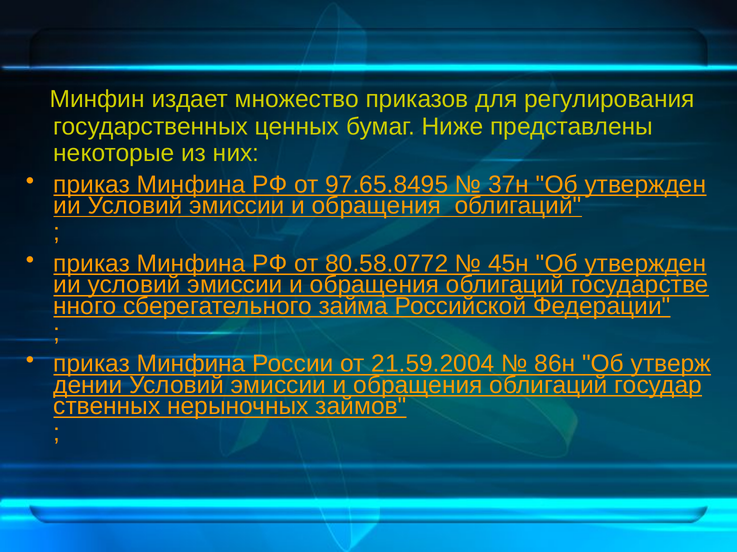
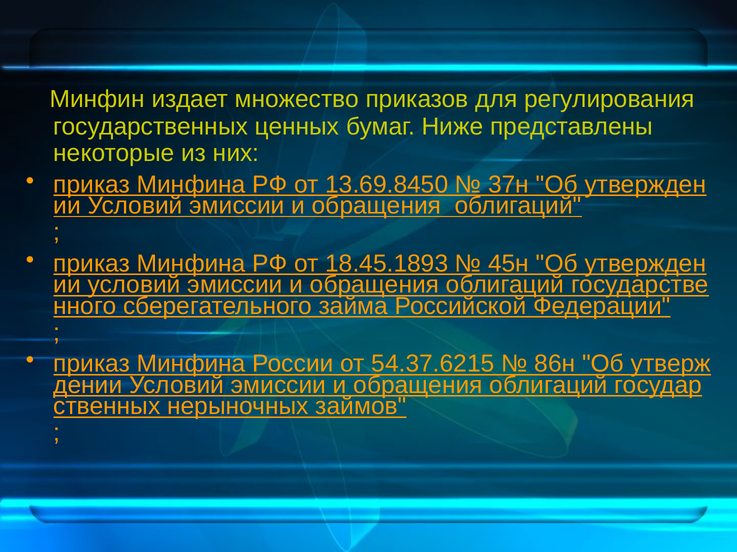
97.65.8495: 97.65.8495 -> 13.69.8450
80.58.0772: 80.58.0772 -> 18.45.1893
21.59.2004: 21.59.2004 -> 54.37.6215
